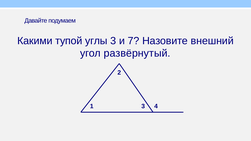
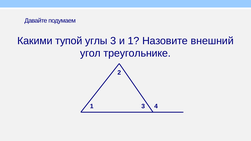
и 7: 7 -> 1
развёрнутый: развёрнутый -> треугольнике
